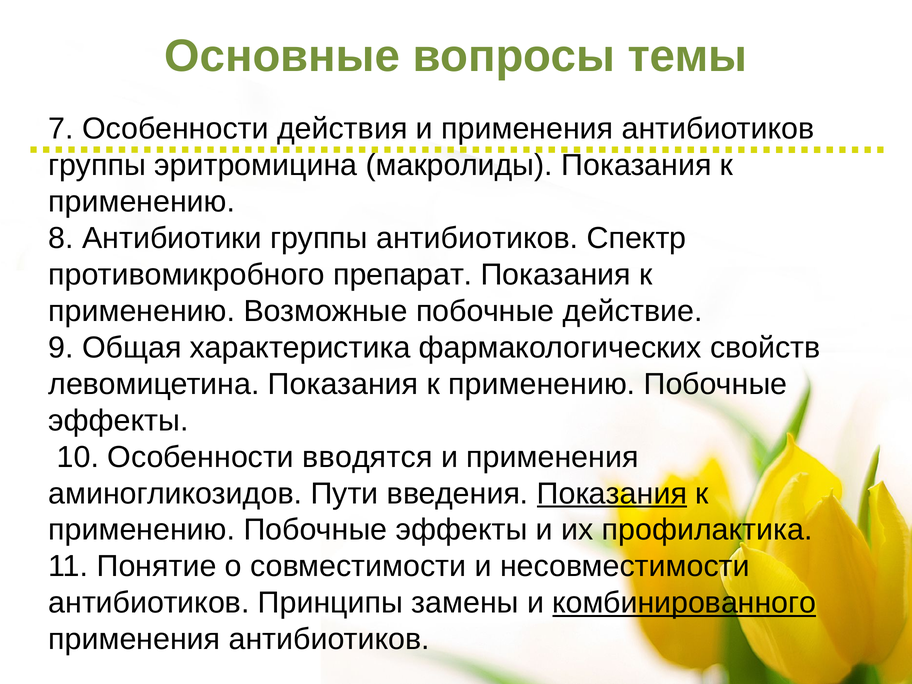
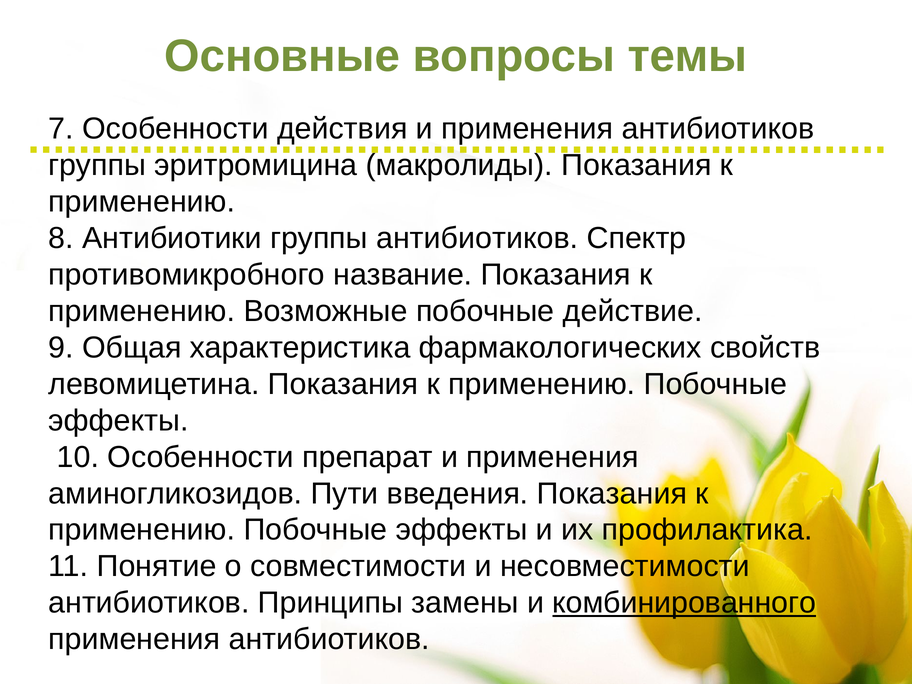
препарат: препарат -> название
вводятся: вводятся -> препарат
Показания at (612, 493) underline: present -> none
